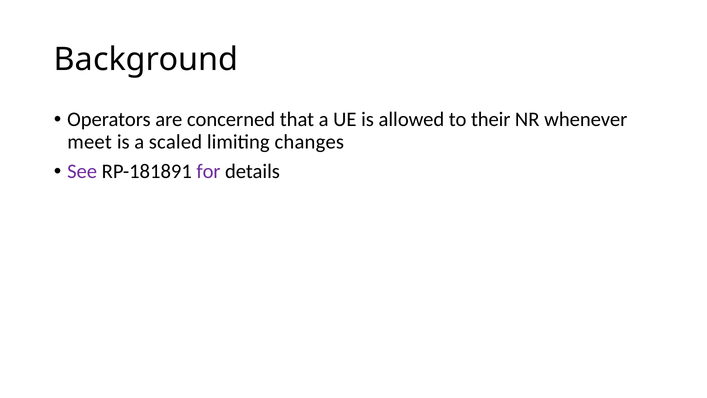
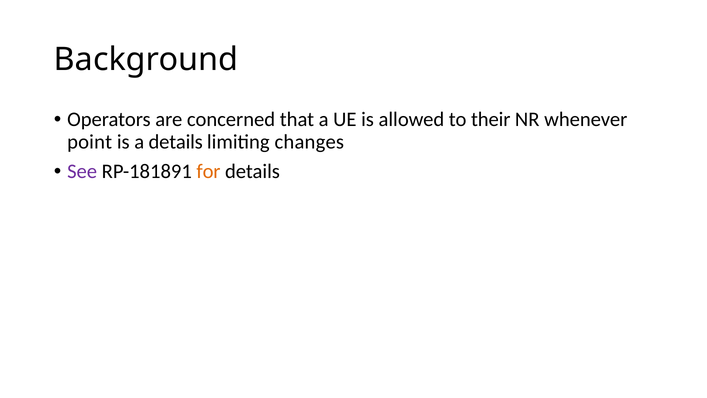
meet: meet -> point
a scaled: scaled -> details
for colour: purple -> orange
